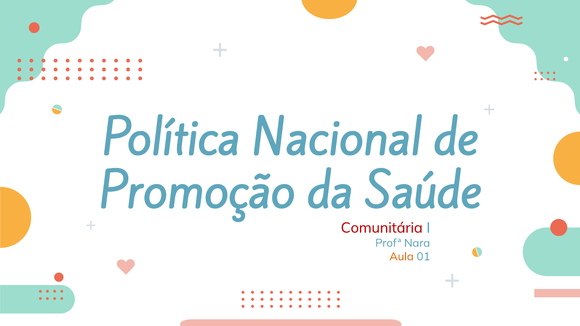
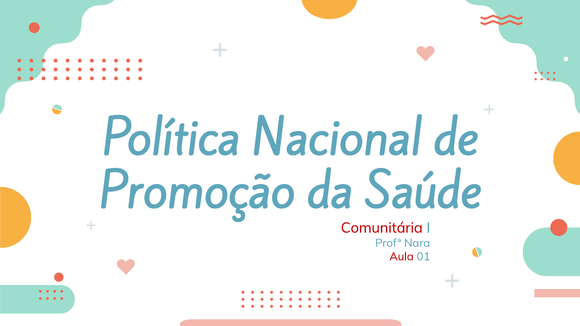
Aula colour: orange -> red
